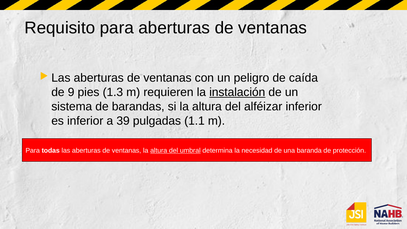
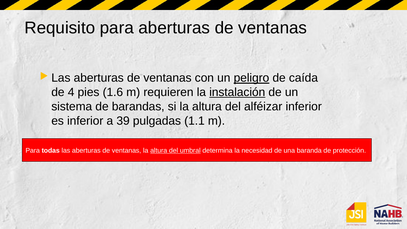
peligro underline: none -> present
9: 9 -> 4
1.3: 1.3 -> 1.6
